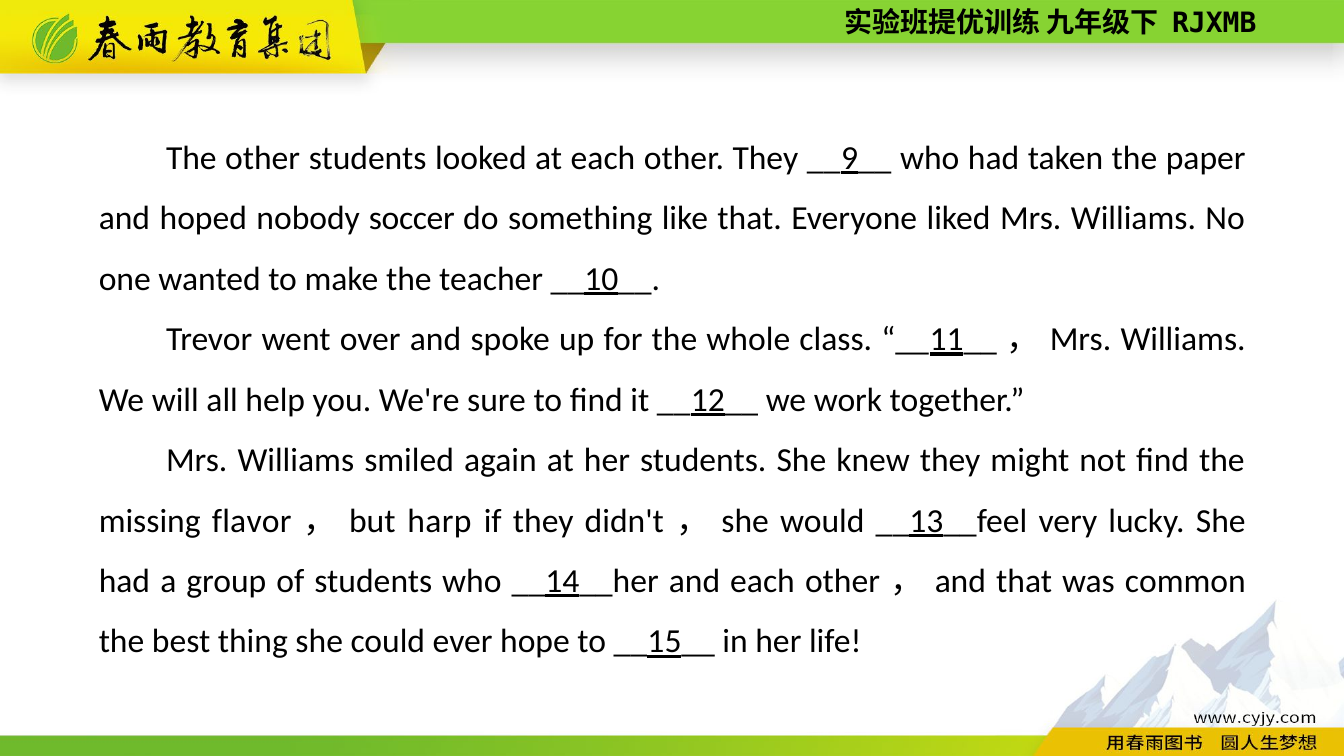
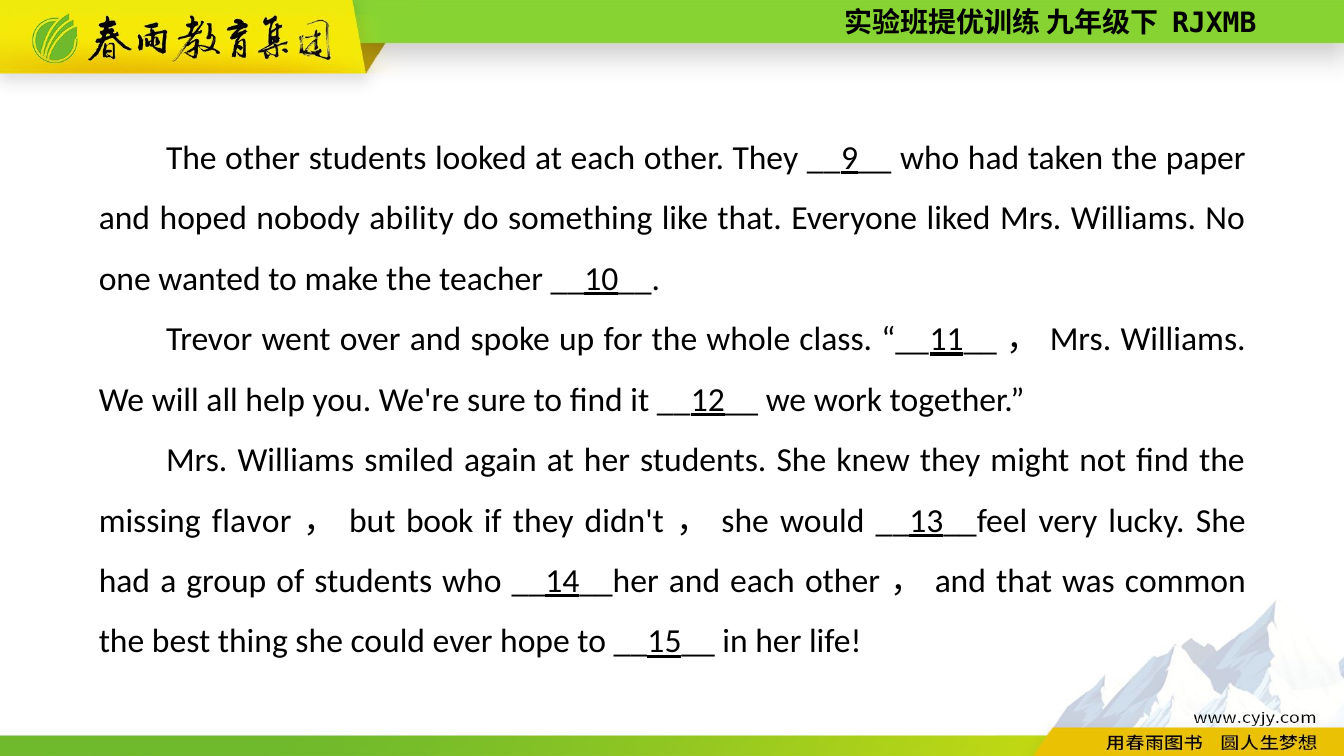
soccer: soccer -> ability
harp: harp -> book
